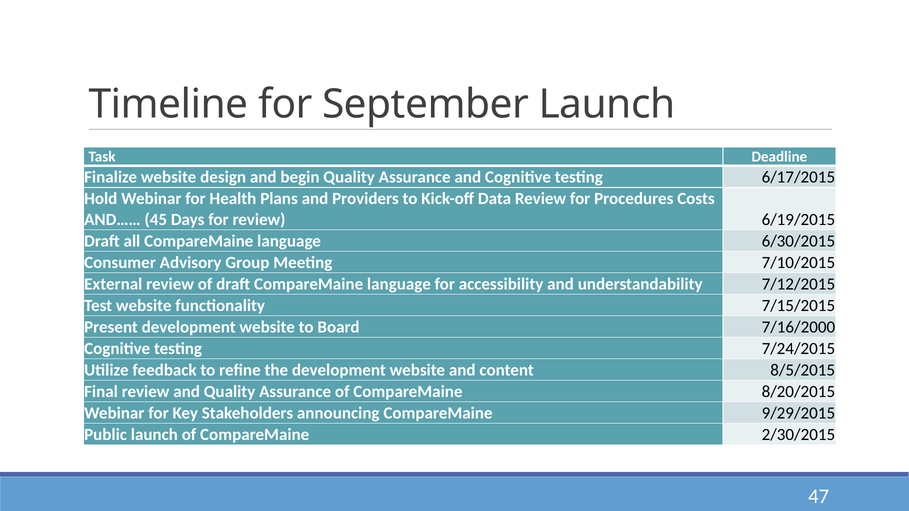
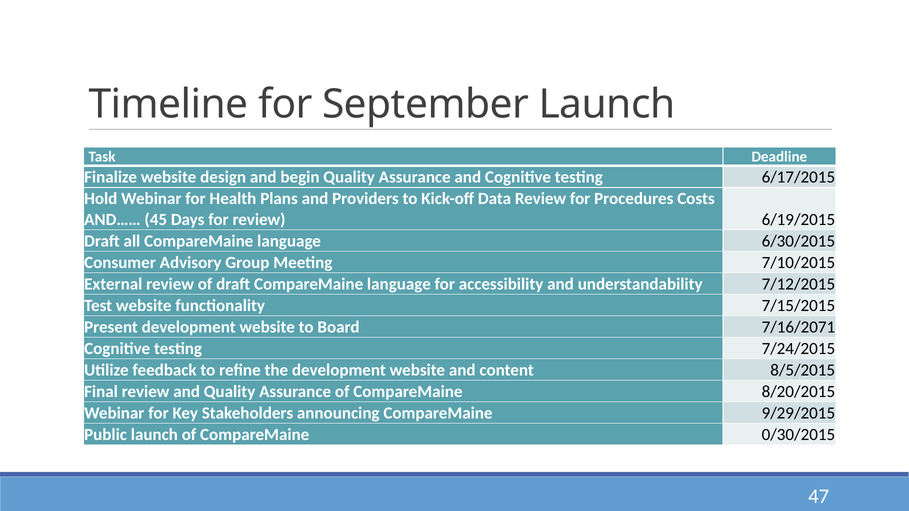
7/16/2000: 7/16/2000 -> 7/16/2071
2/30/2015: 2/30/2015 -> 0/30/2015
